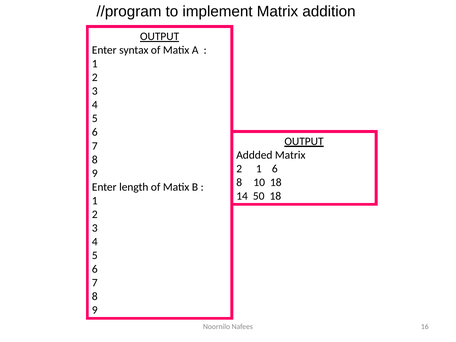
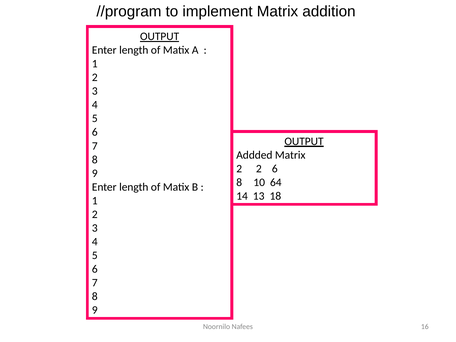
syntax at (134, 50): syntax -> length
2 1: 1 -> 2
10 18: 18 -> 64
50: 50 -> 13
